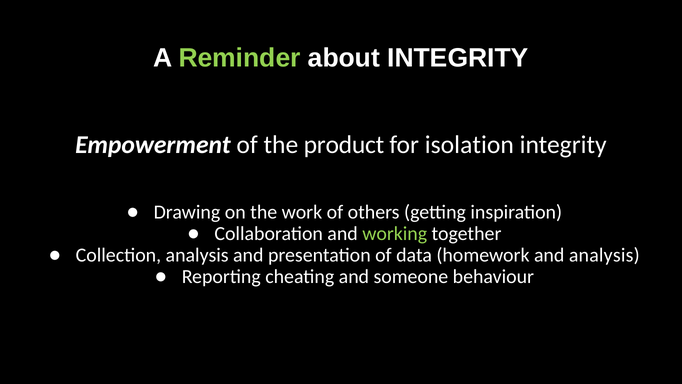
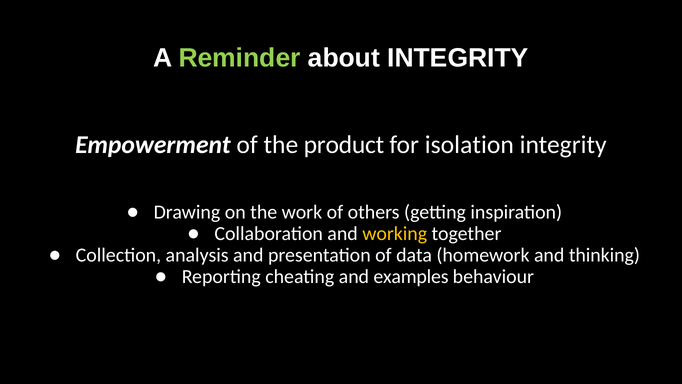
working colour: light green -> yellow
and analysis: analysis -> thinking
someone: someone -> examples
